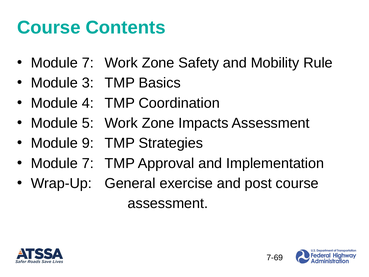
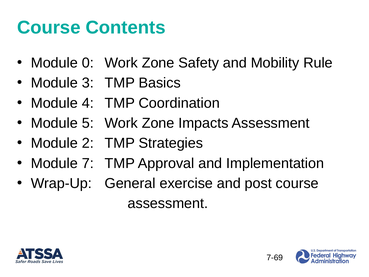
7 at (88, 63): 7 -> 0
9: 9 -> 2
